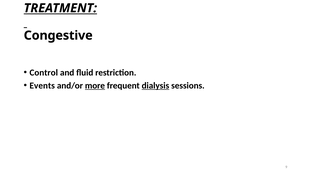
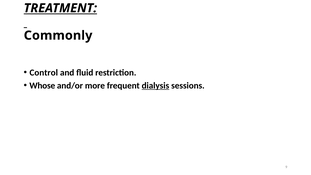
Congestive: Congestive -> Commonly
Events: Events -> Whose
more underline: present -> none
